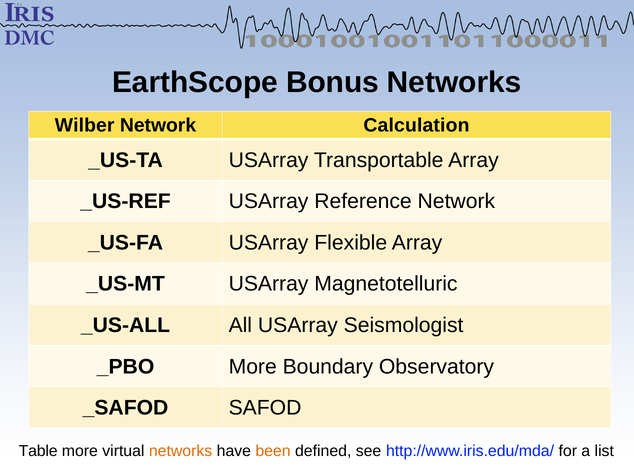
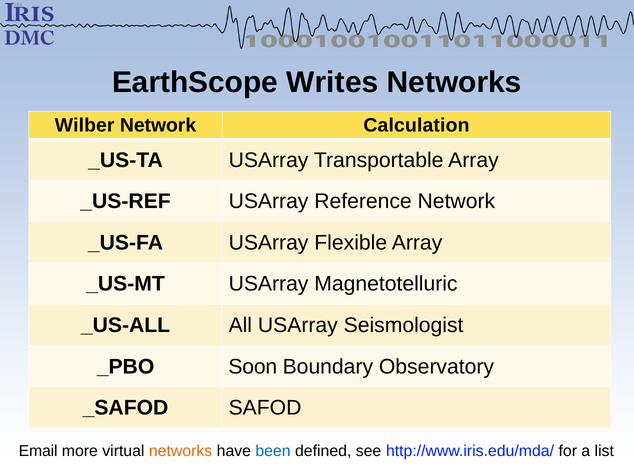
Bonus: Bonus -> Writes
More at (253, 367): More -> Soon
Table: Table -> Email
been colour: orange -> blue
